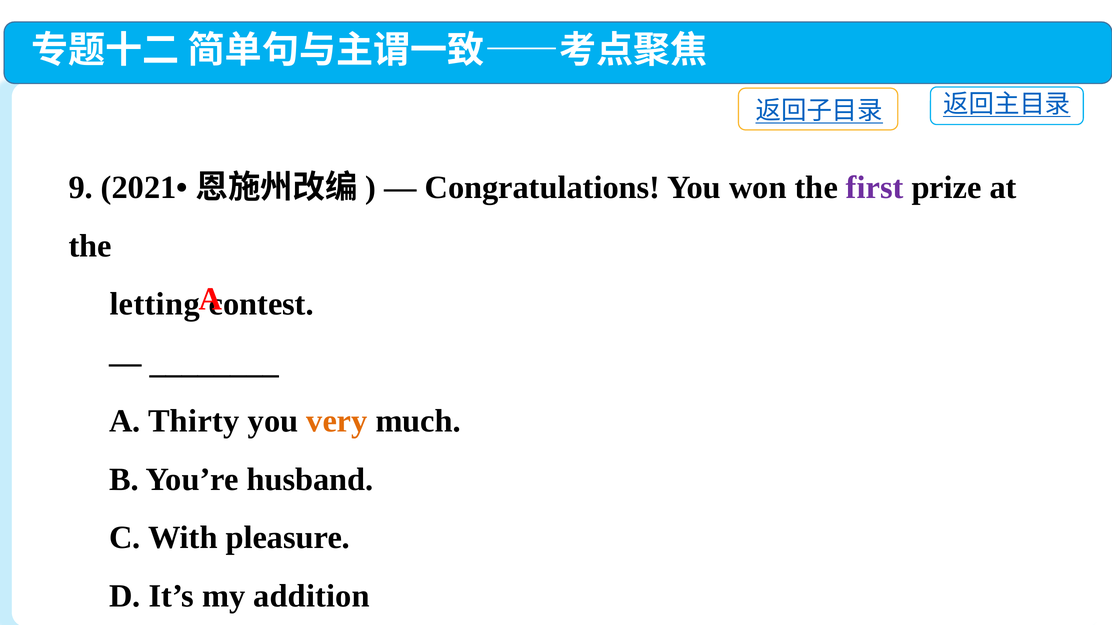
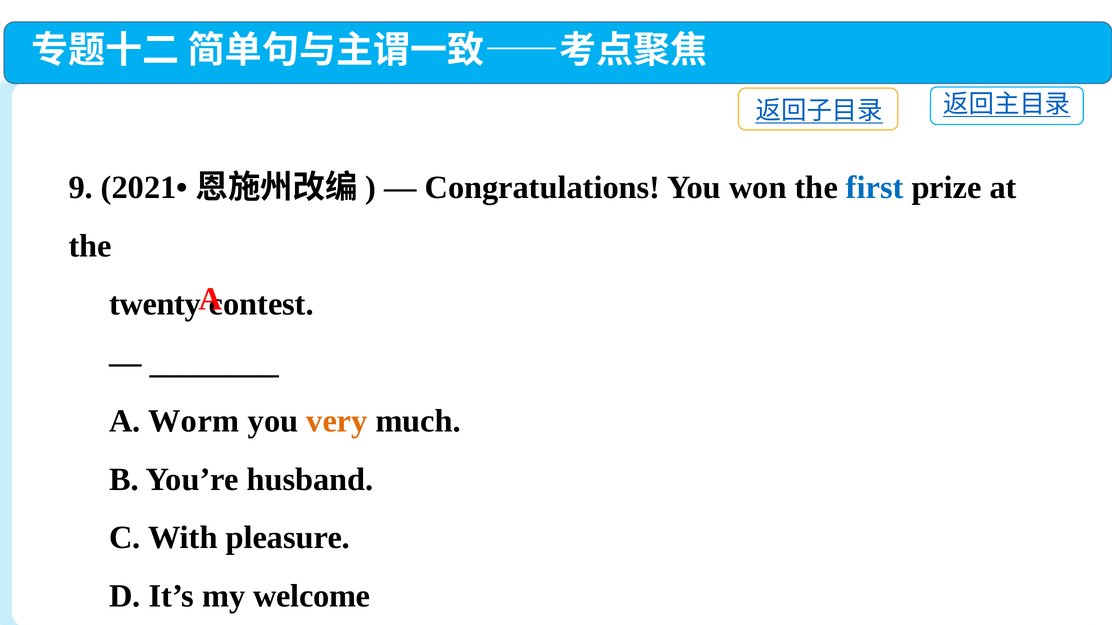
first colour: purple -> blue
letting: letting -> twenty
Thirty: Thirty -> Worm
addition: addition -> welcome
